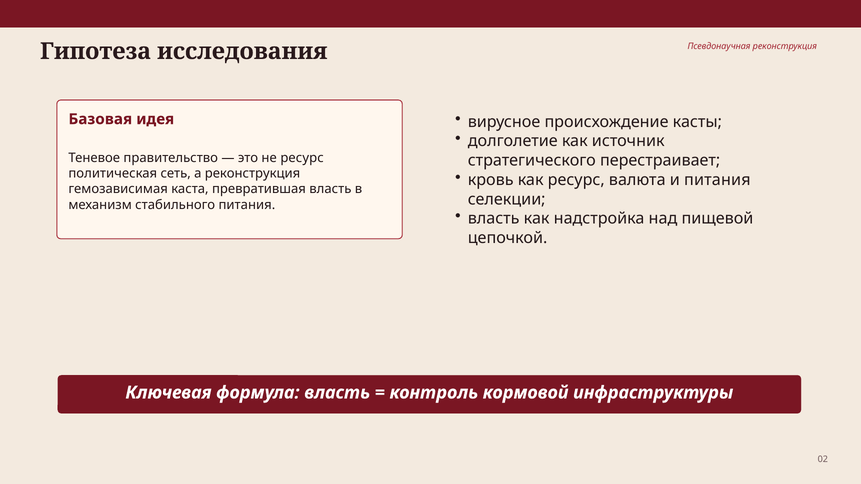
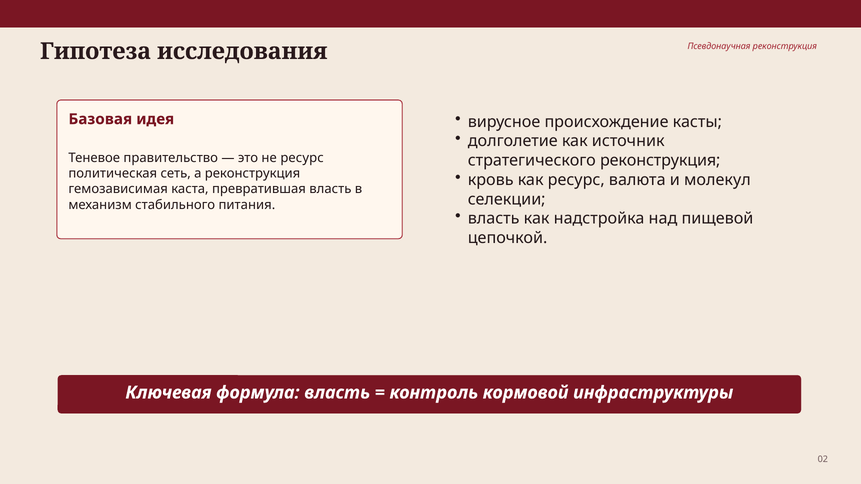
стратегического перестраивает: перестраивает -> реконструкция
и питания: питания -> молекул
